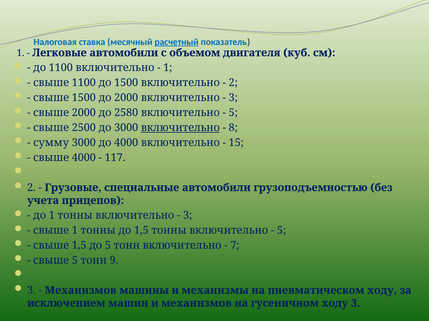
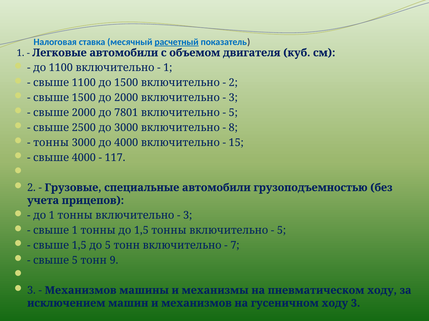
2580: 2580 -> 7801
включительно at (180, 128) underline: present -> none
сумму at (51, 143): сумму -> тонны
